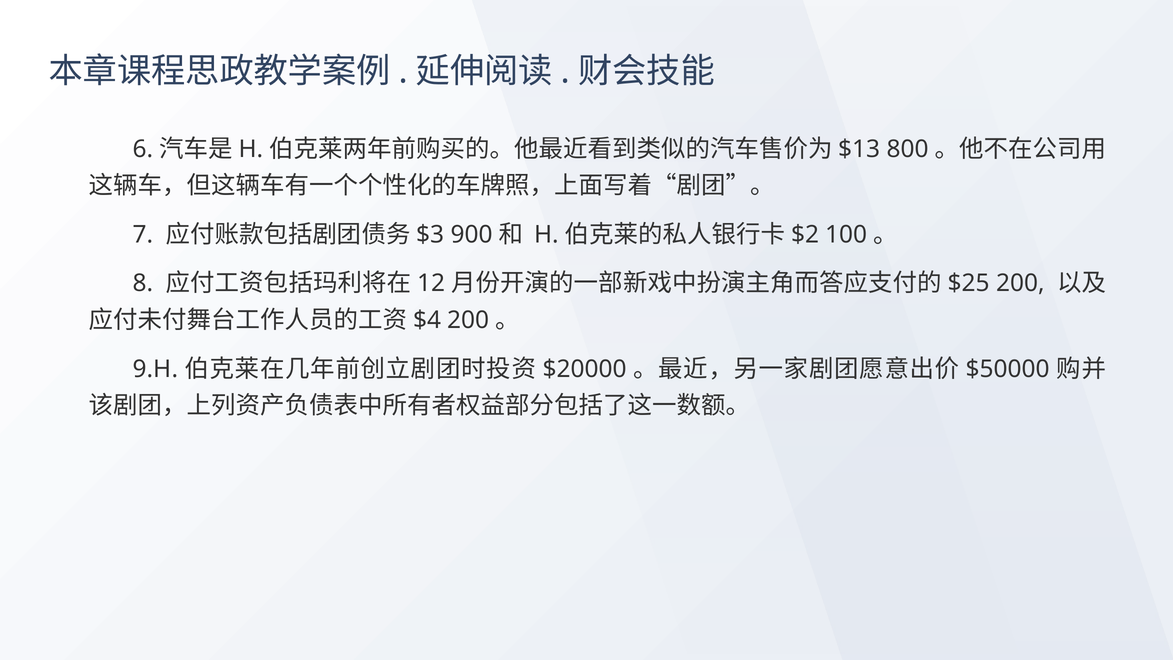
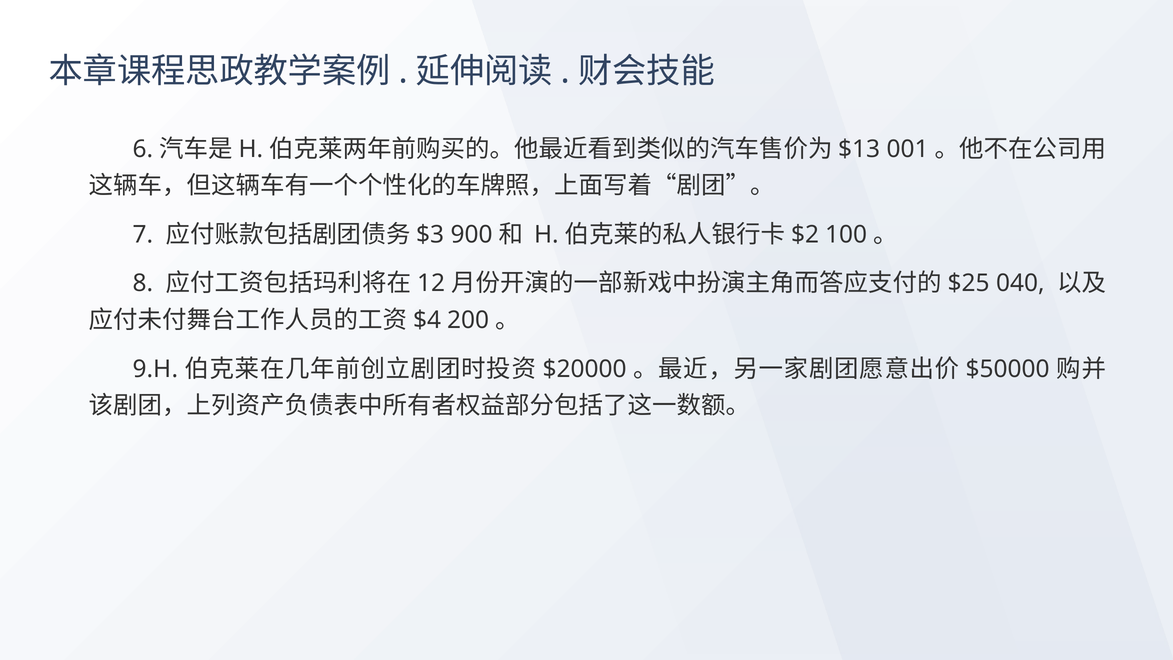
800: 800 -> 001
200 at (1020, 283): 200 -> 040
